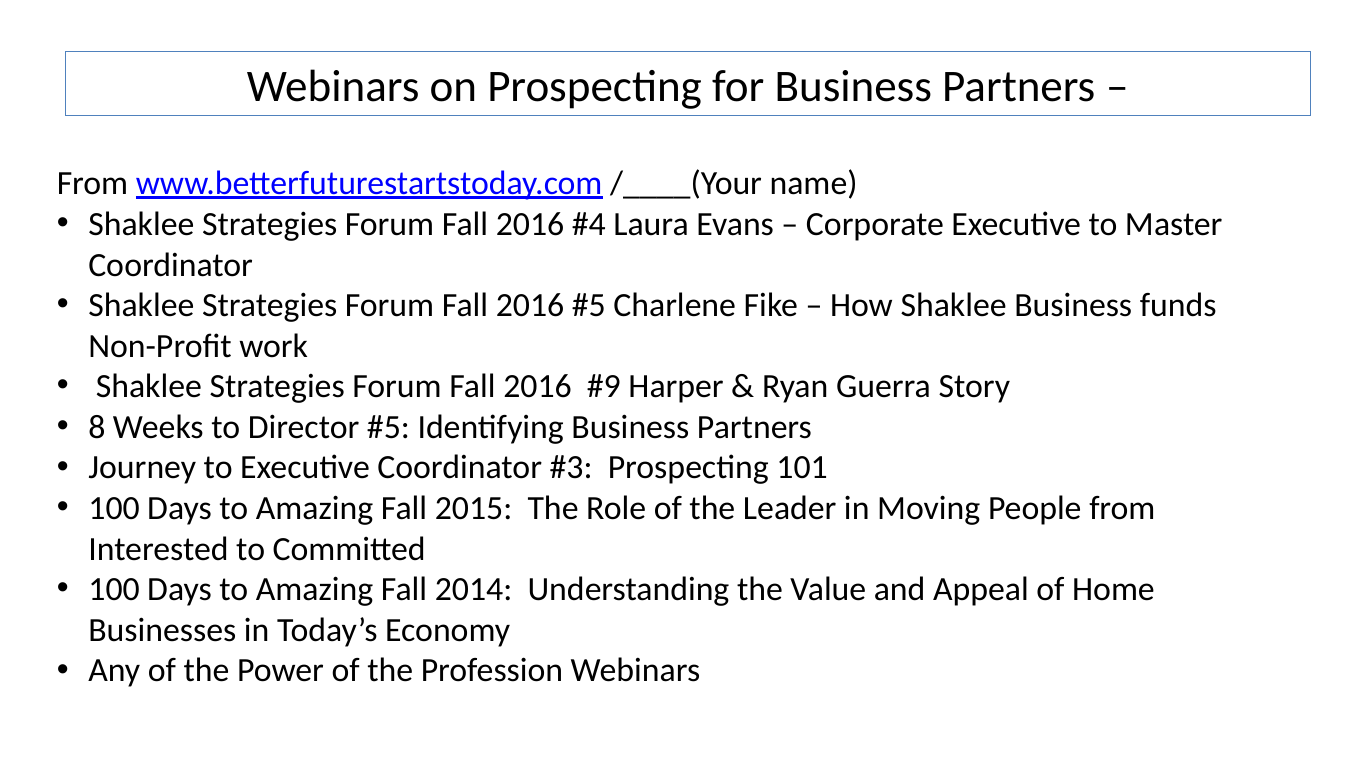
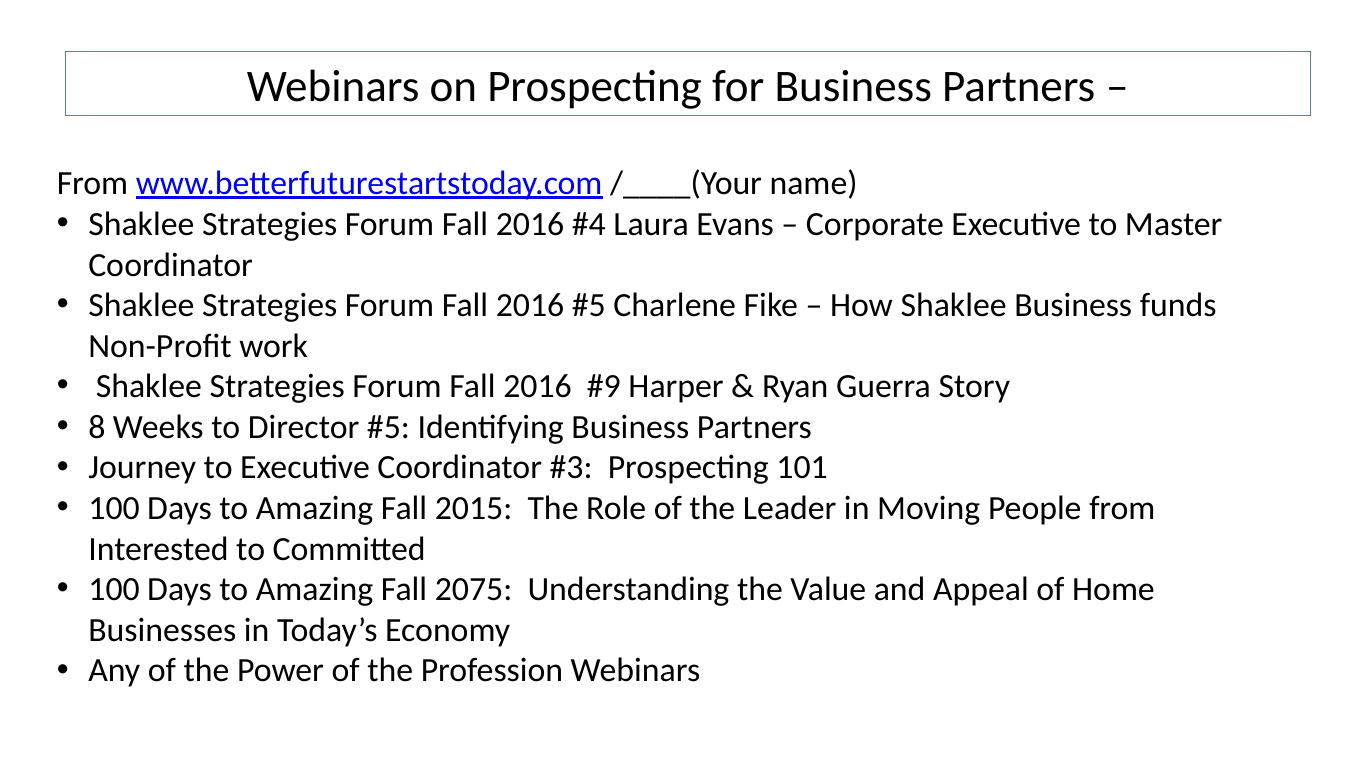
2014: 2014 -> 2075
